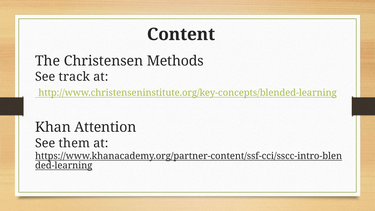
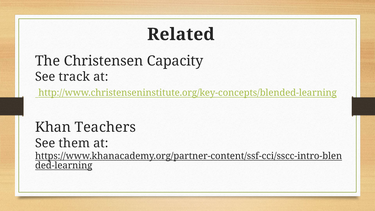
Content: Content -> Related
Methods: Methods -> Capacity
Attention: Attention -> Teachers
